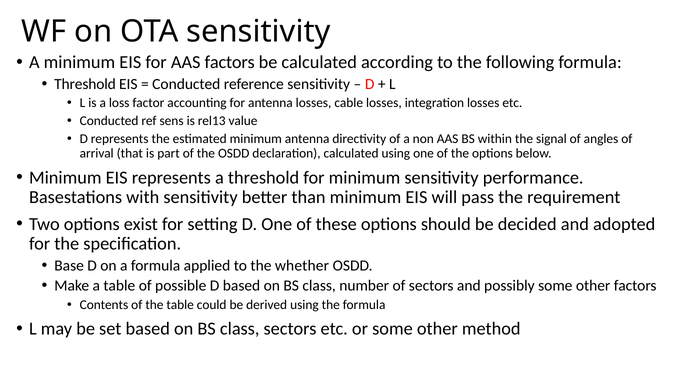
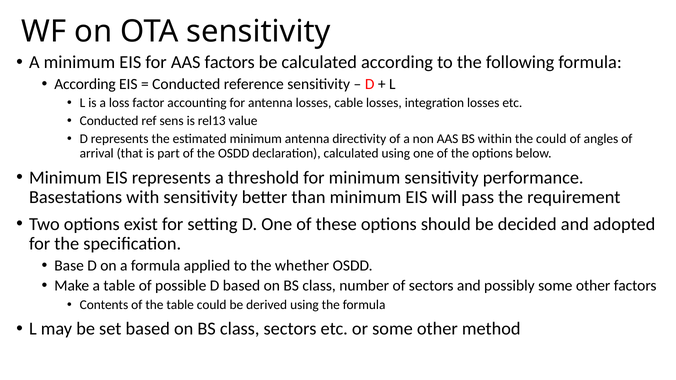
Threshold at (85, 84): Threshold -> According
the signal: signal -> could
